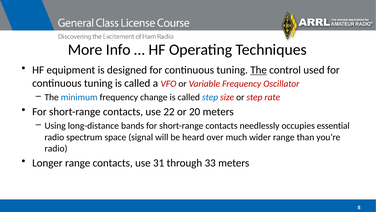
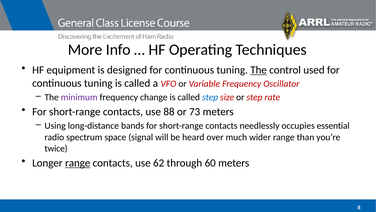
minimum colour: blue -> purple
22: 22 -> 88
20: 20 -> 73
radio at (56, 148): radio -> twice
range at (78, 163) underline: none -> present
31: 31 -> 62
33: 33 -> 60
